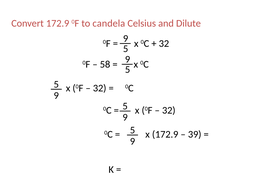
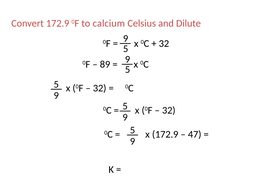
candela: candela -> calcium
58: 58 -> 89
39: 39 -> 47
